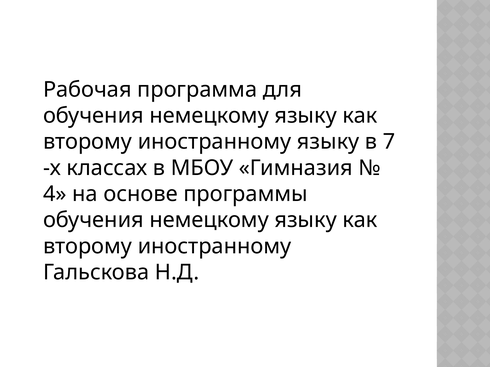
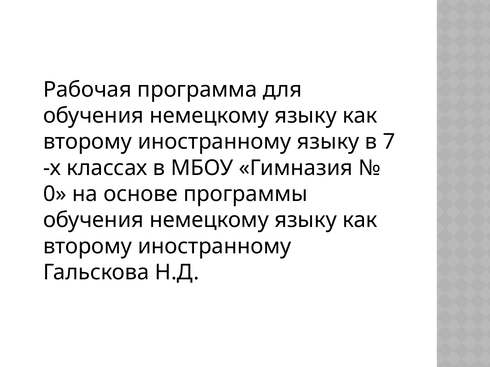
4: 4 -> 0
